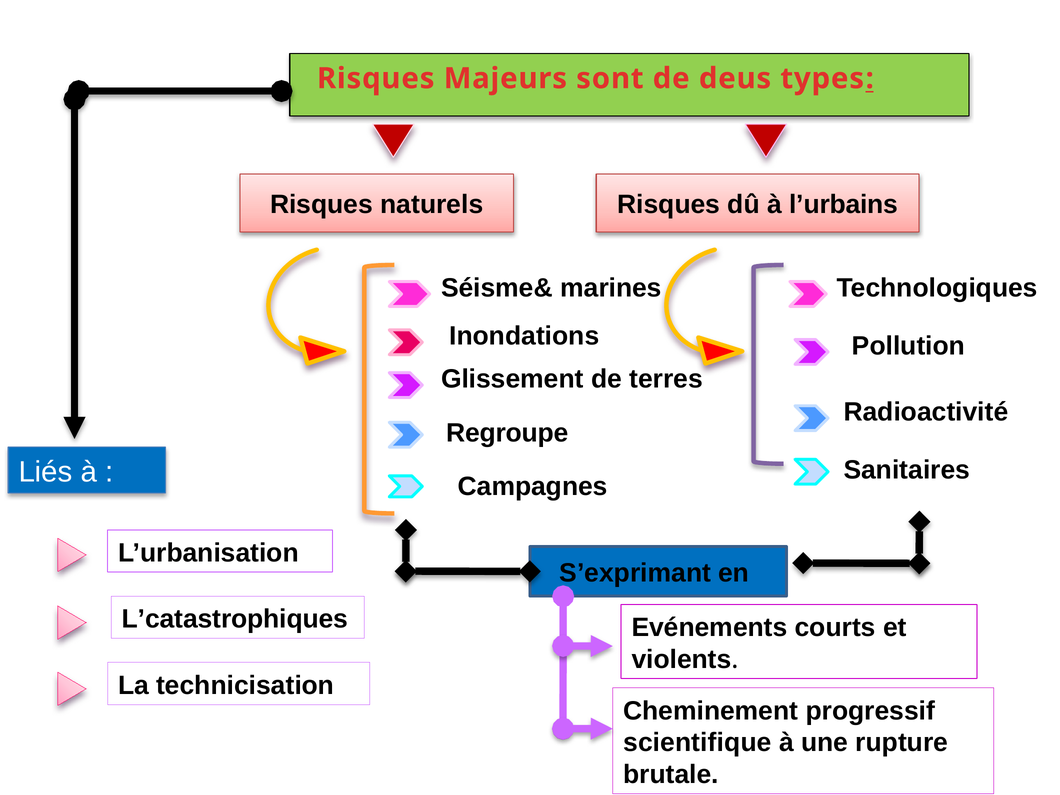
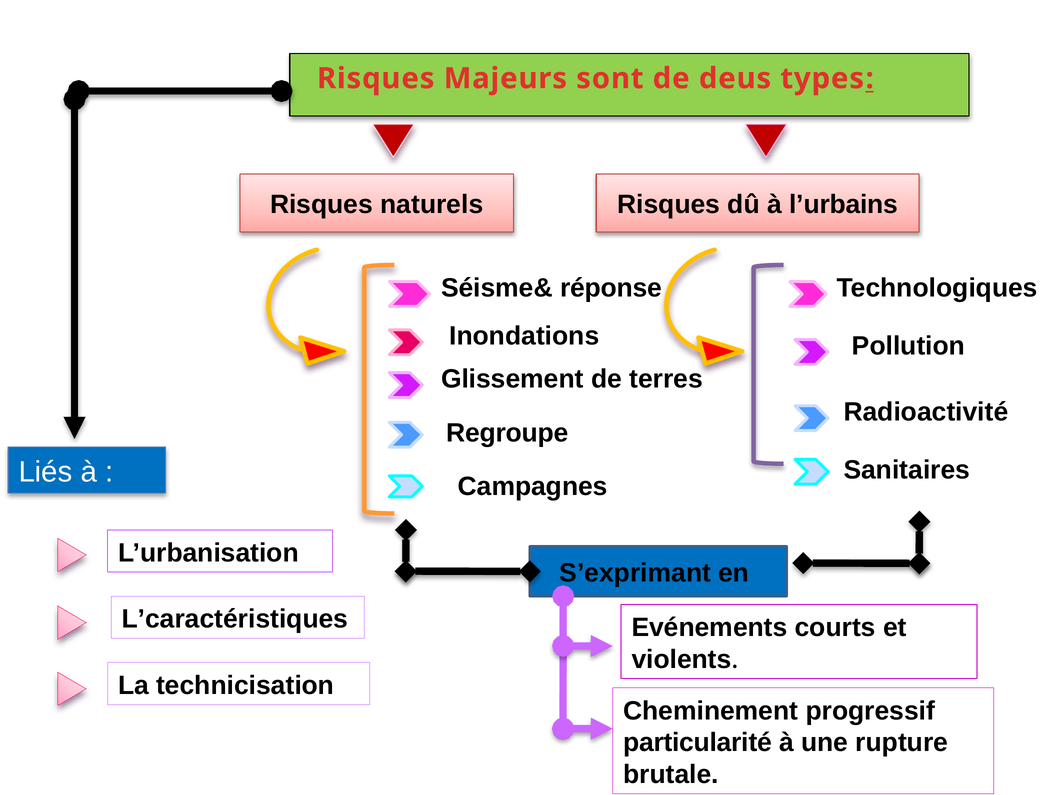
marines: marines -> réponse
L’catastrophiques: L’catastrophiques -> L’caractéristiques
scientifique: scientifique -> particularité
